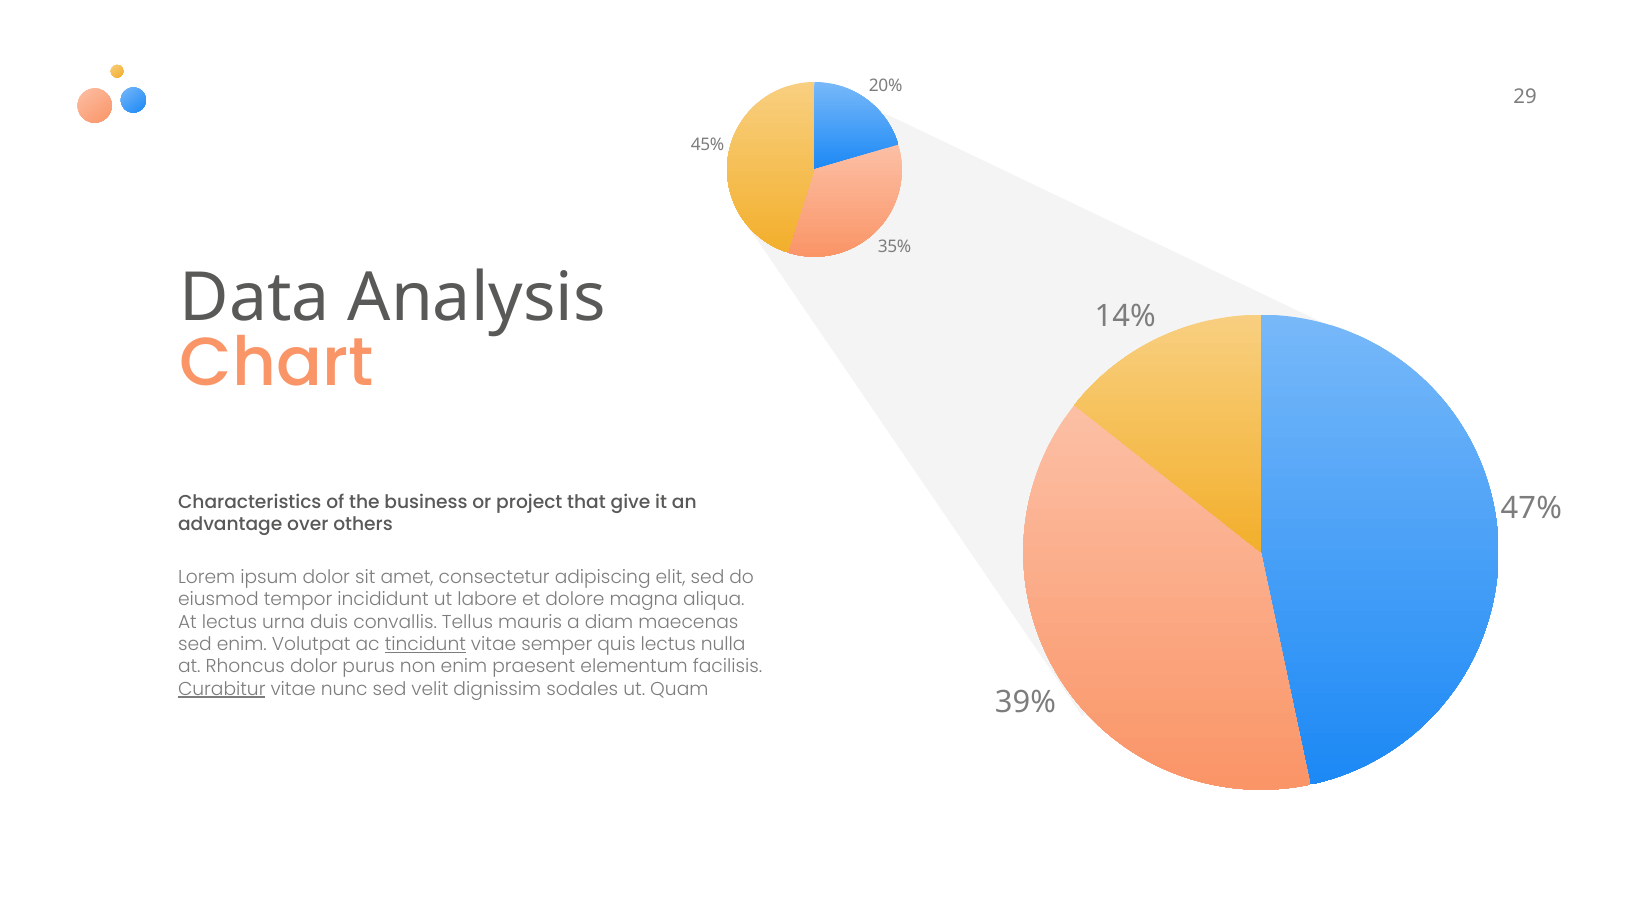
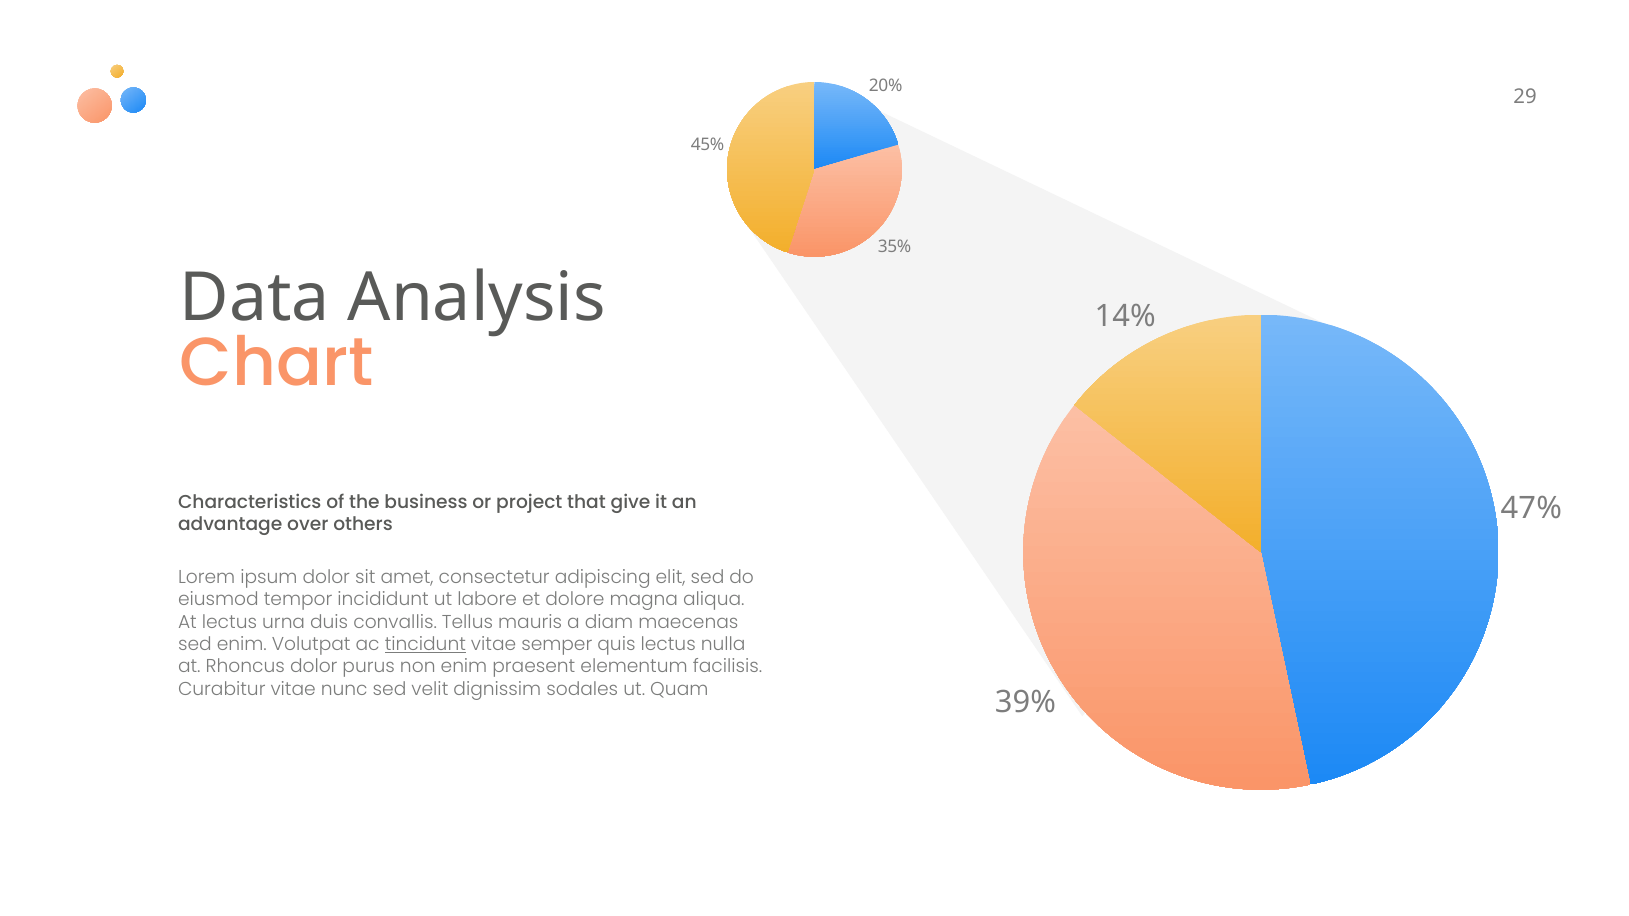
Curabitur underline: present -> none
